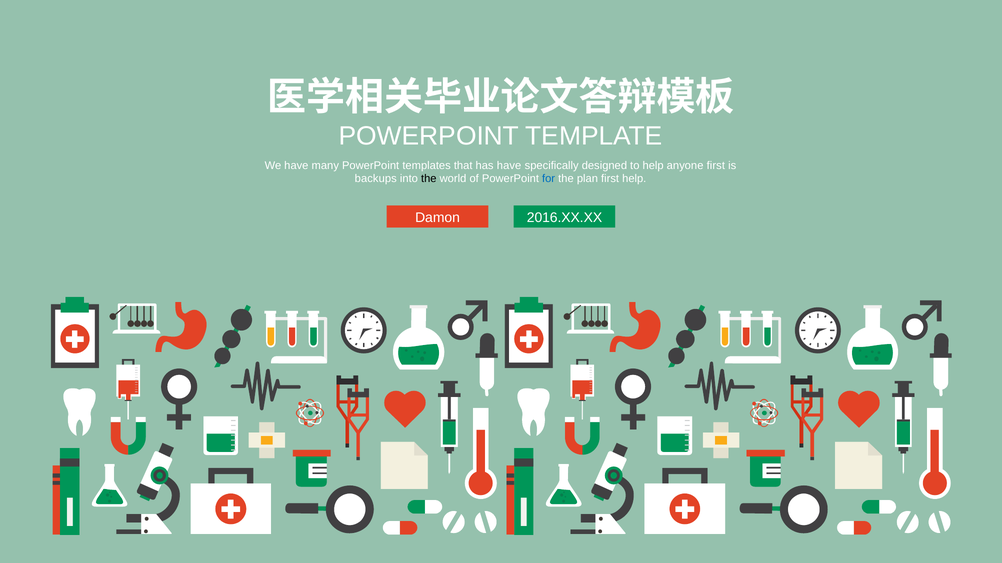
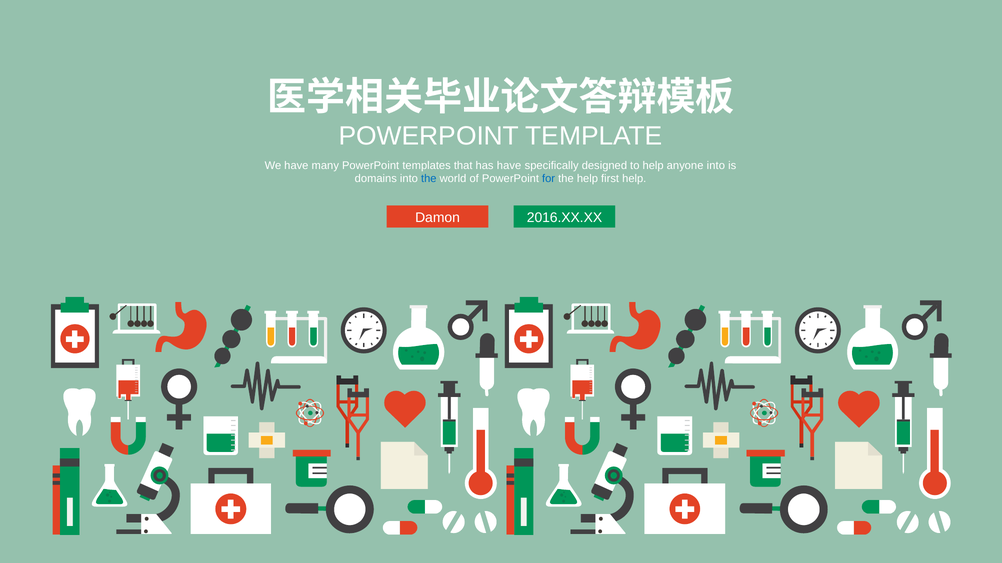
anyone first: first -> into
backups: backups -> domains
the at (429, 179) colour: black -> blue
the plan: plan -> help
